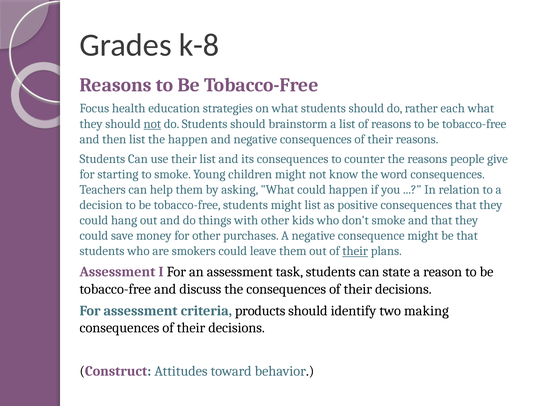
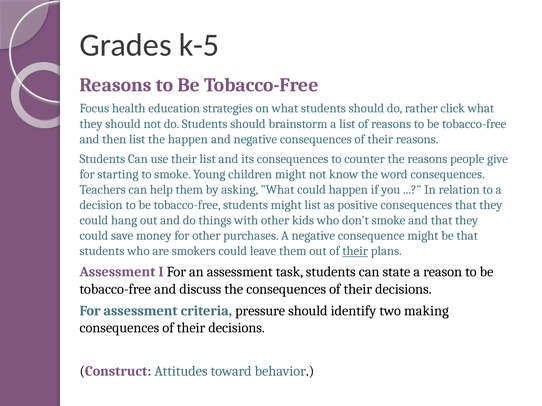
k-8: k-8 -> k-5
each: each -> click
not at (152, 124) underline: present -> none
products: products -> pressure
